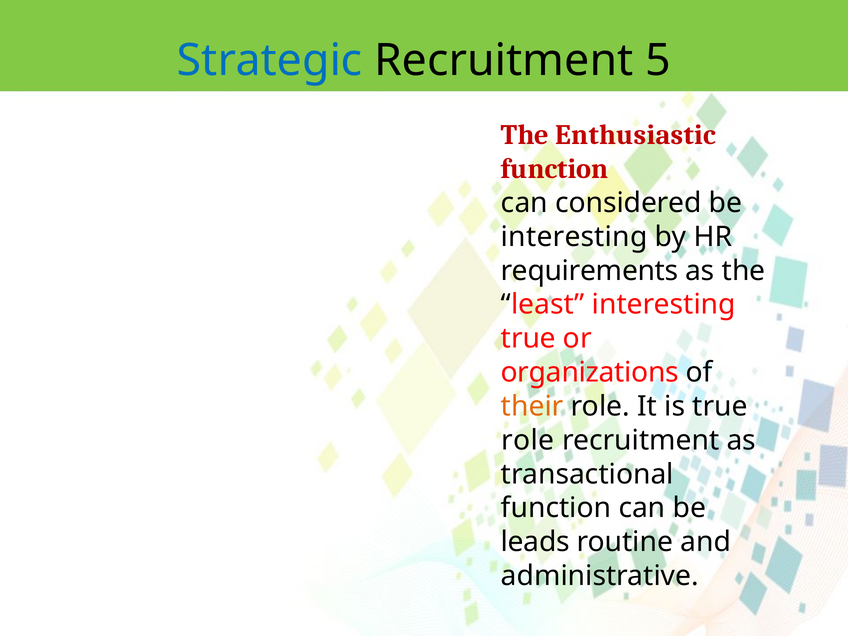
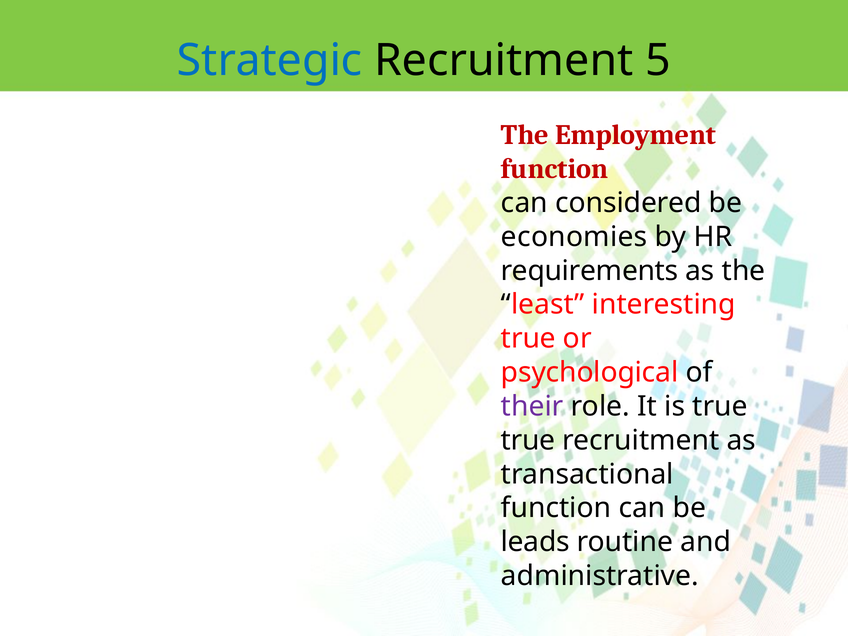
Enthusiastic: Enthusiastic -> Employment
interesting at (574, 237): interesting -> economies
organizations: organizations -> psychological
their colour: orange -> purple
role at (528, 440): role -> true
